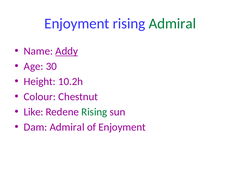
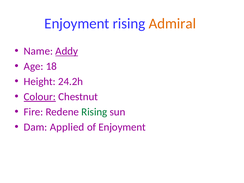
Admiral at (172, 24) colour: green -> orange
30: 30 -> 18
10.2h: 10.2h -> 24.2h
Colour underline: none -> present
Like: Like -> Fire
Dam Admiral: Admiral -> Applied
